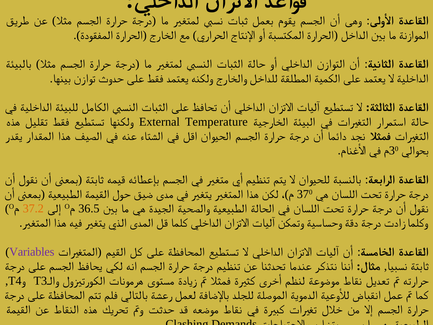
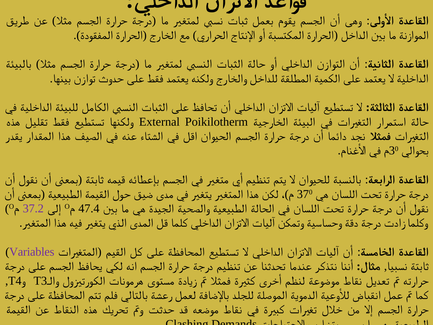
Temperature: Temperature -> Poikilotherm
37.2 colour: orange -> purple
36.5: 36.5 -> 47.4
